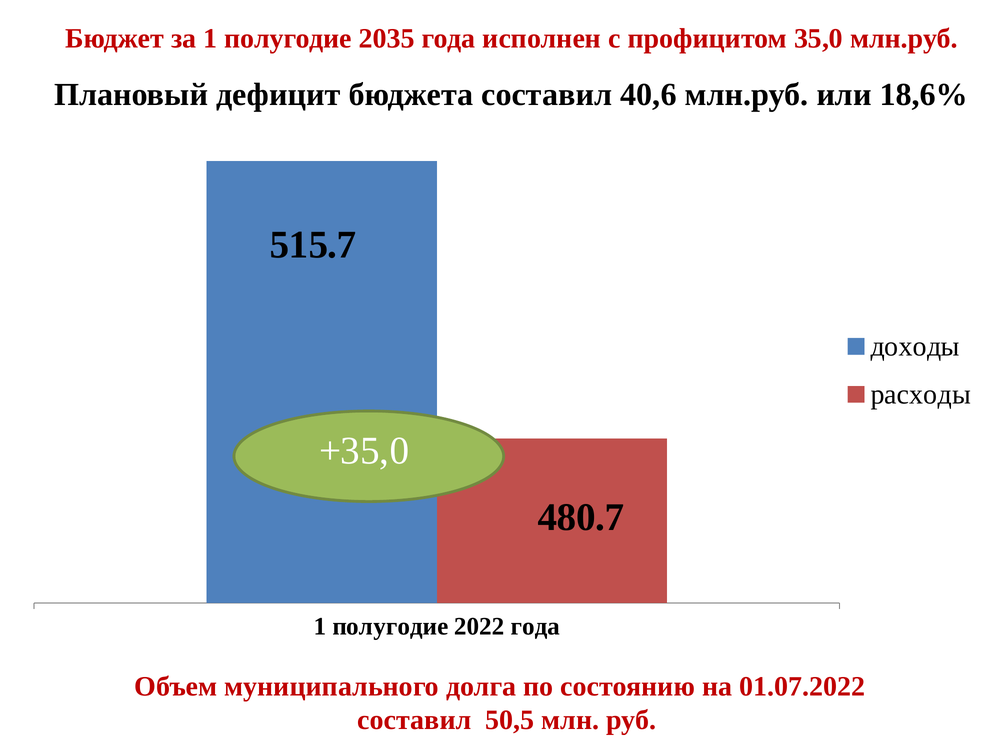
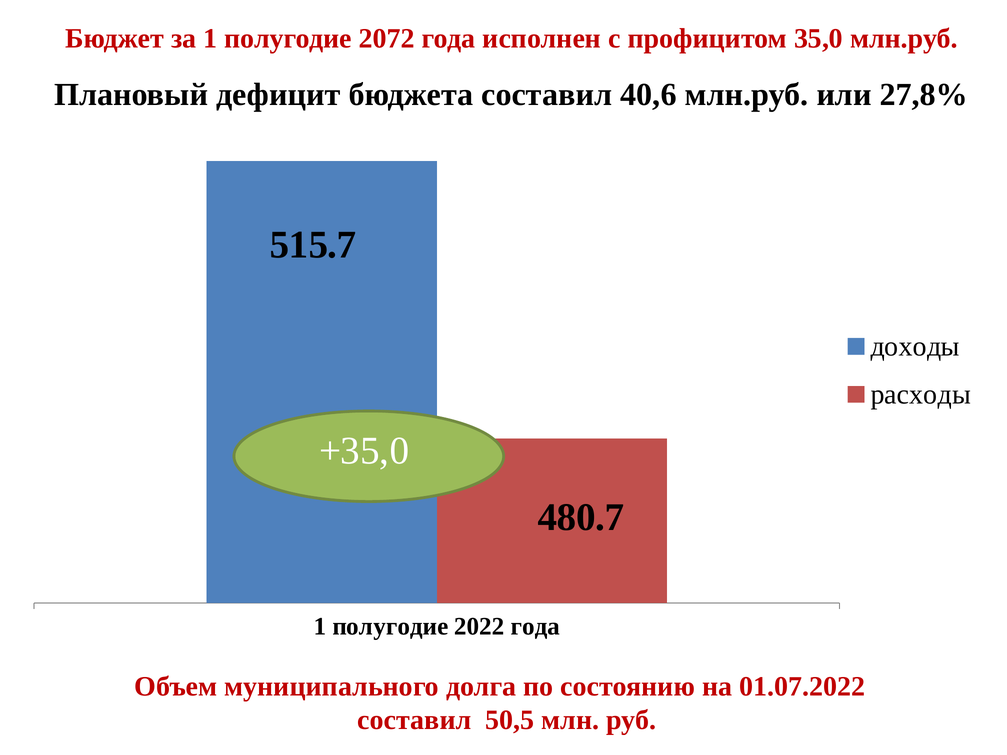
2035: 2035 -> 2072
18,6%: 18,6% -> 27,8%
